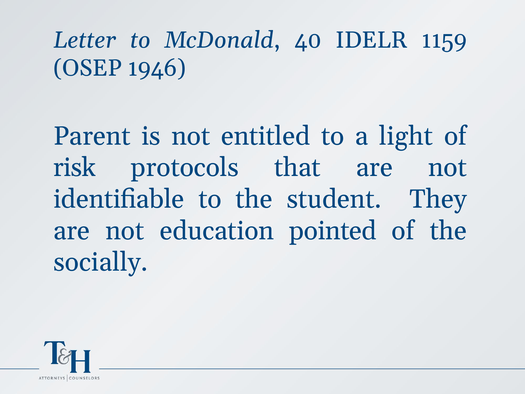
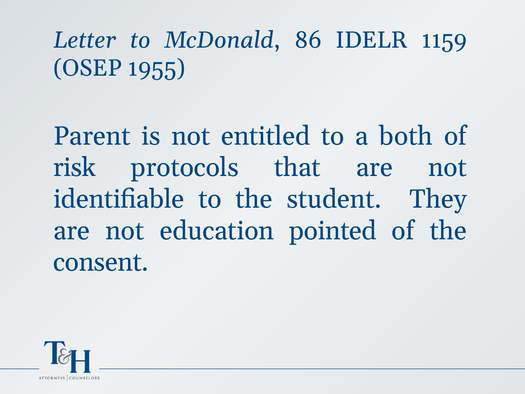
40: 40 -> 86
1946: 1946 -> 1955
light: light -> both
socially: socially -> consent
